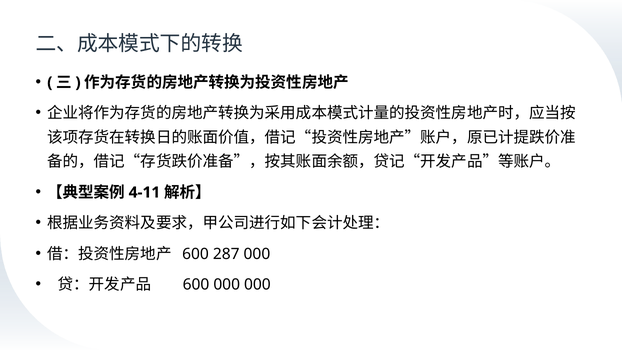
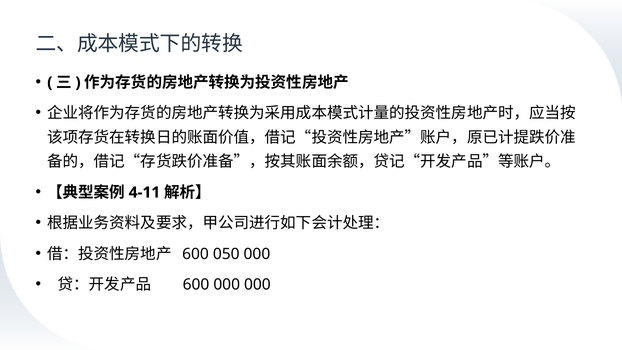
287: 287 -> 050
